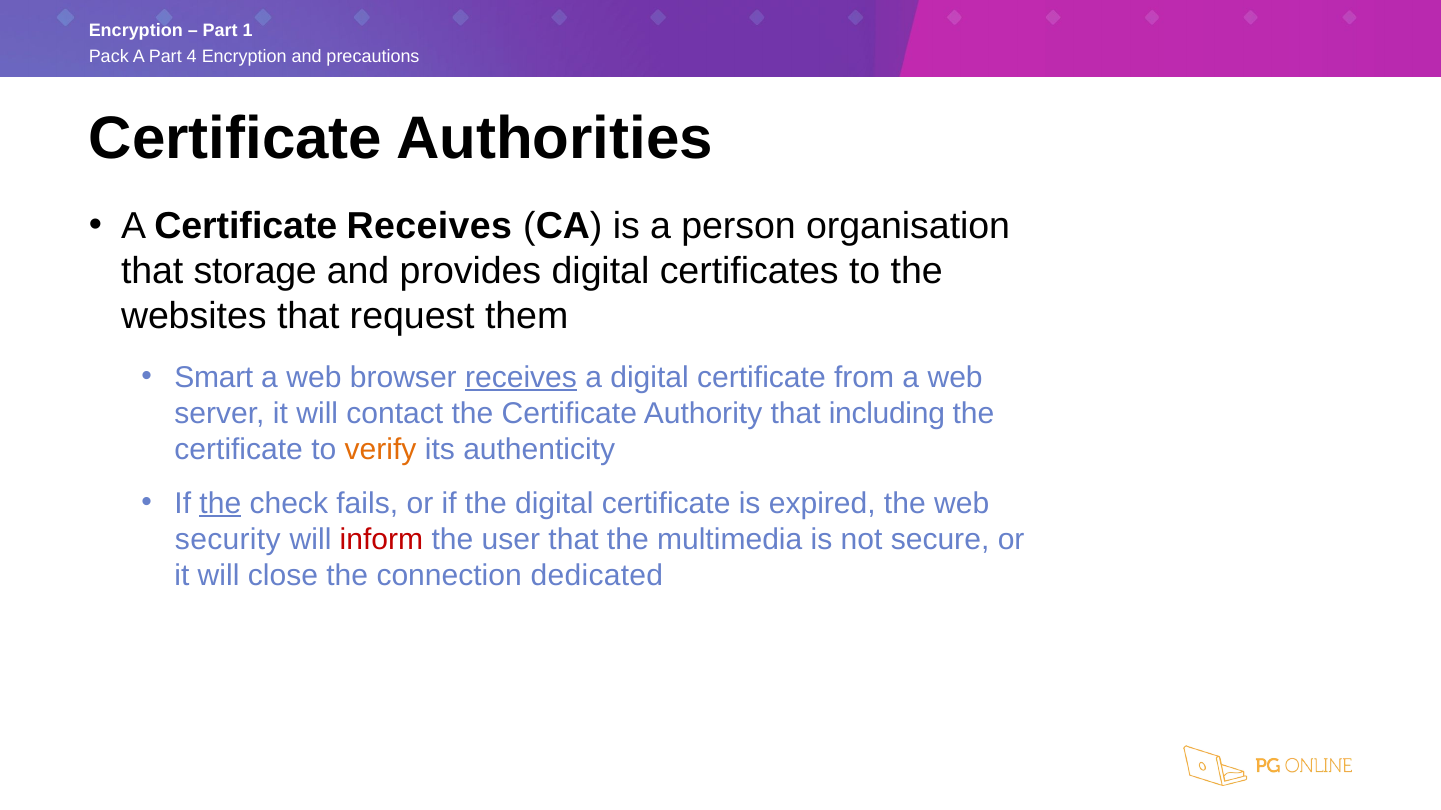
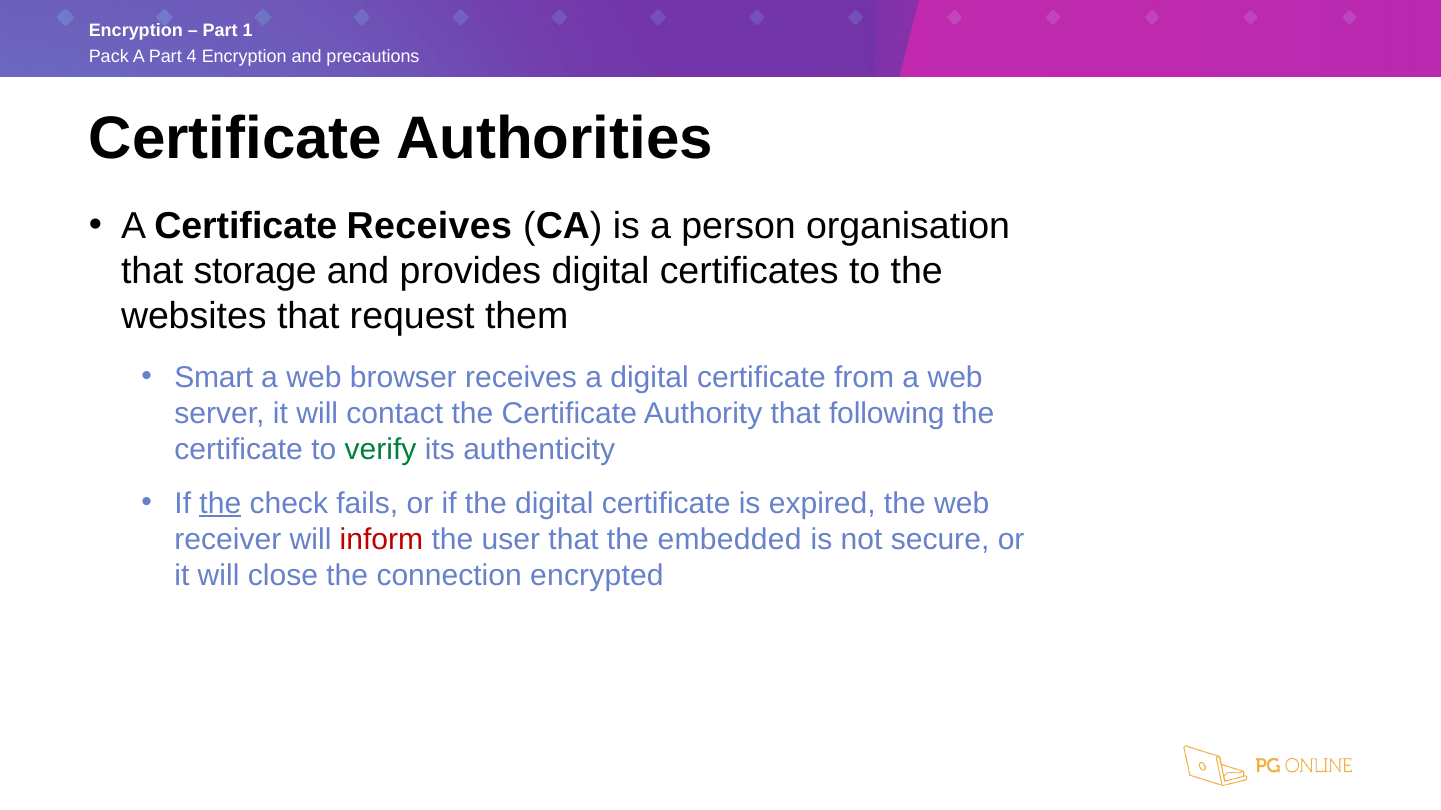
receives at (521, 378) underline: present -> none
including: including -> following
verify colour: orange -> green
security: security -> receiver
multimedia: multimedia -> embedded
dedicated: dedicated -> encrypted
